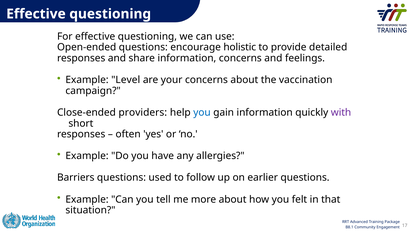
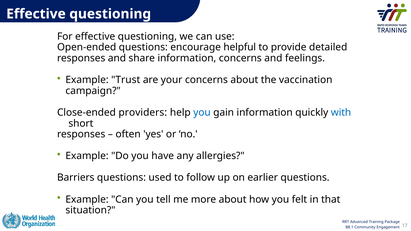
holistic: holistic -> helpful
Level: Level -> Trust
with colour: purple -> blue
